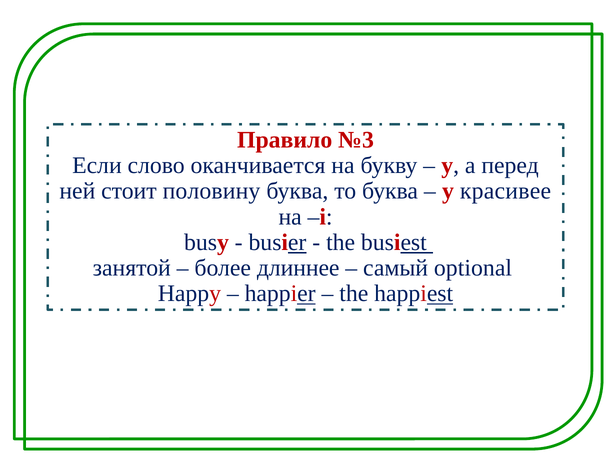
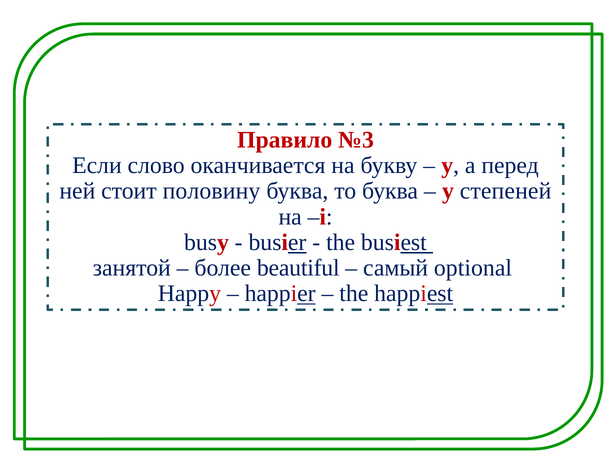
красивее: красивее -> степеней
длиннее: длиннее -> beautiful
